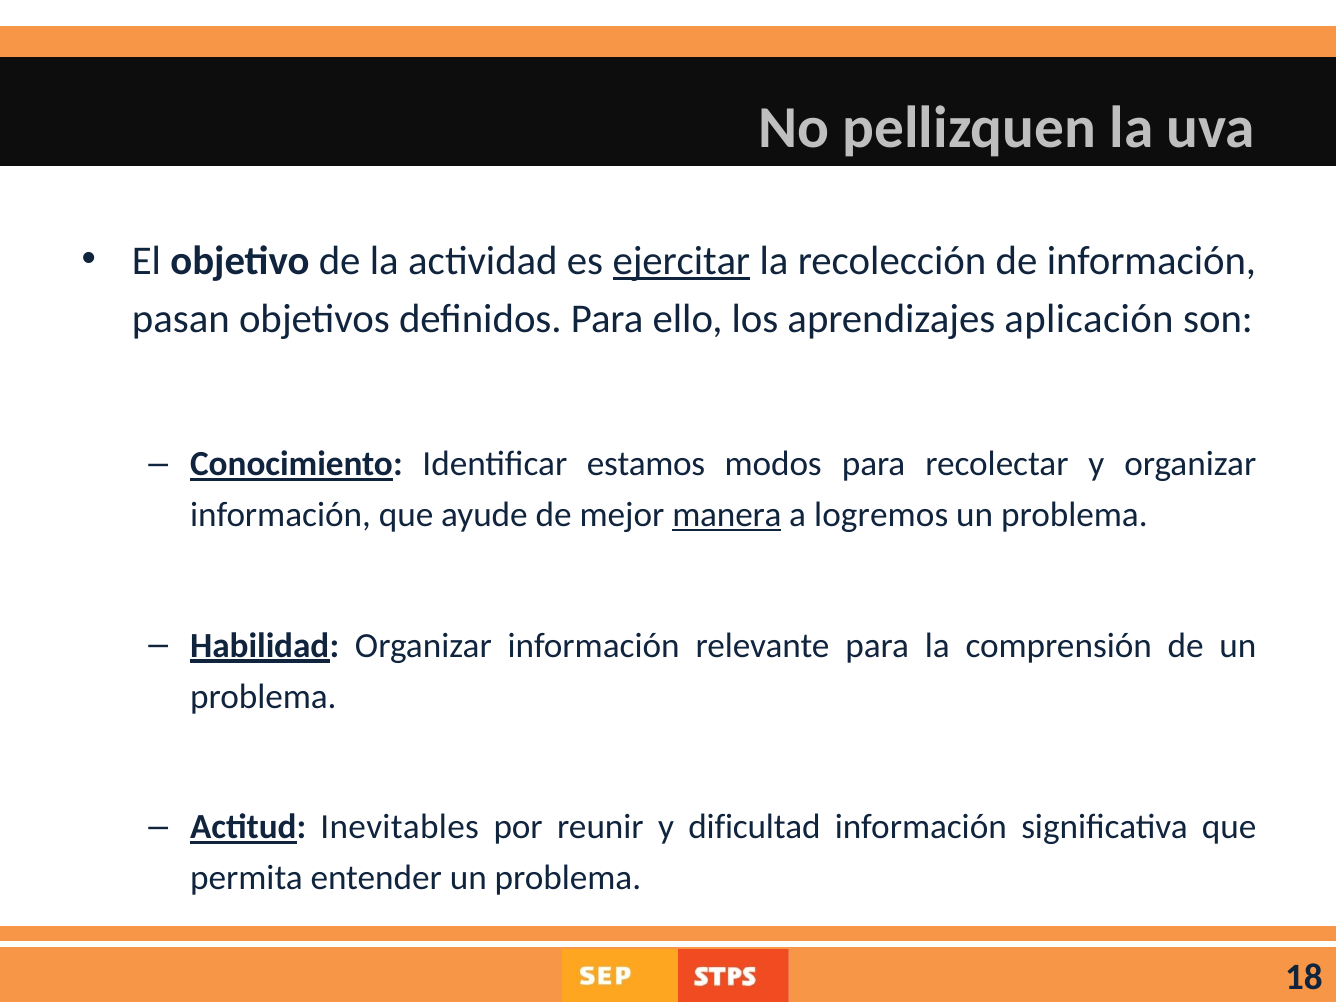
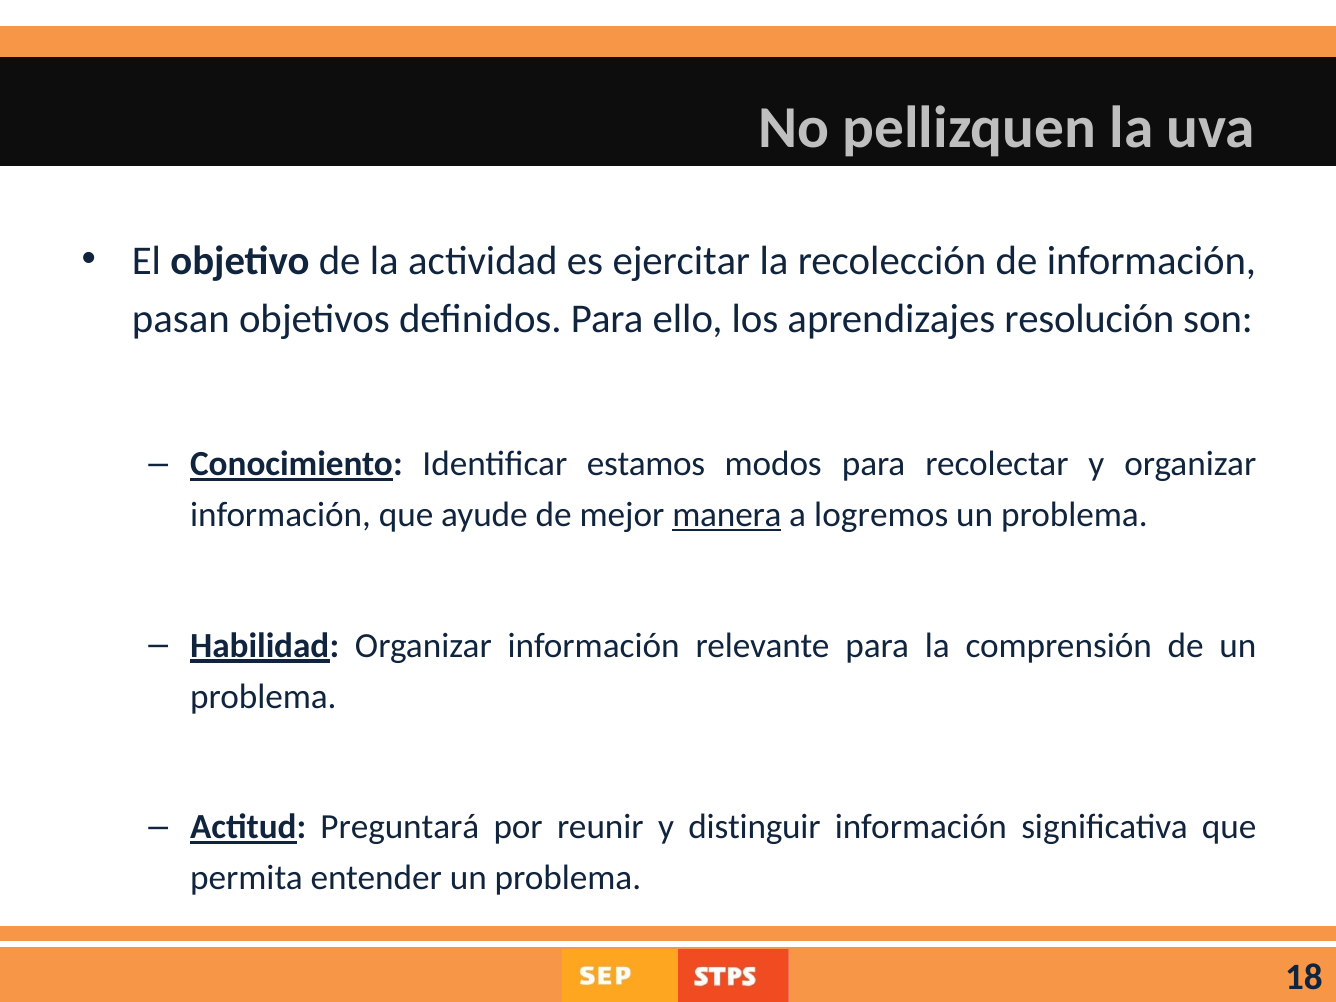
ejercitar underline: present -> none
aplicación: aplicación -> resolución
Inevitables: Inevitables -> Preguntará
dificultad: dificultad -> distinguir
